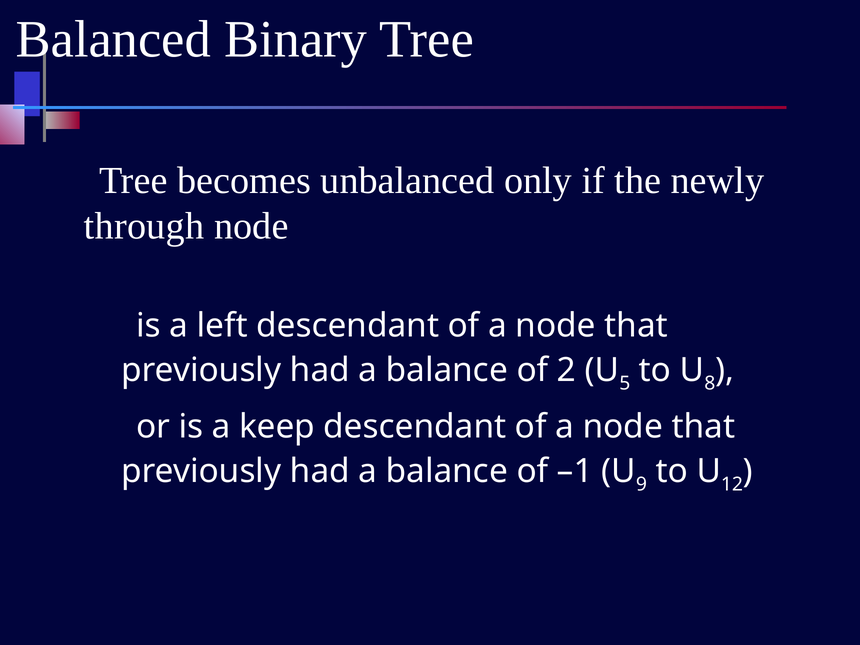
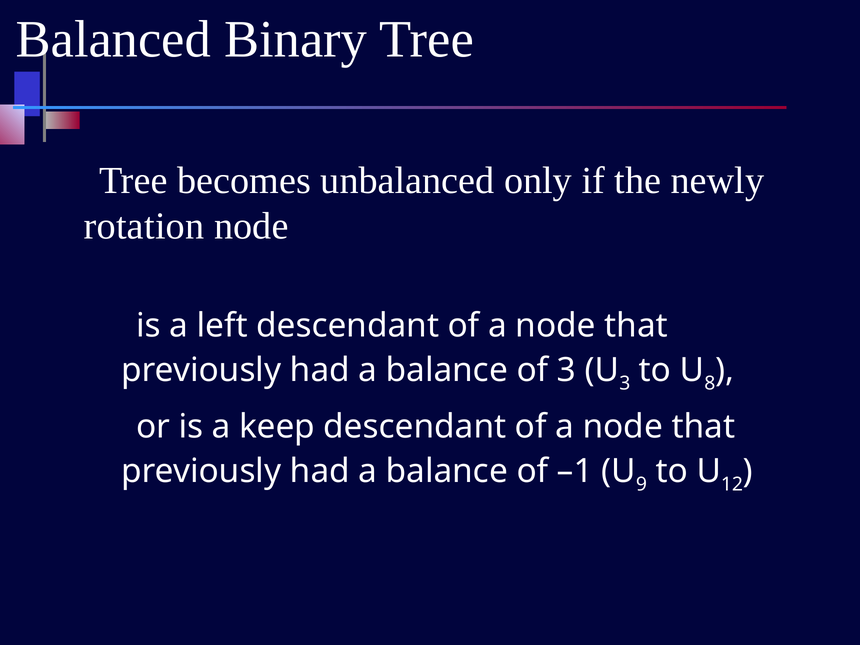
through: through -> rotation
of 2: 2 -> 3
5 at (625, 383): 5 -> 3
